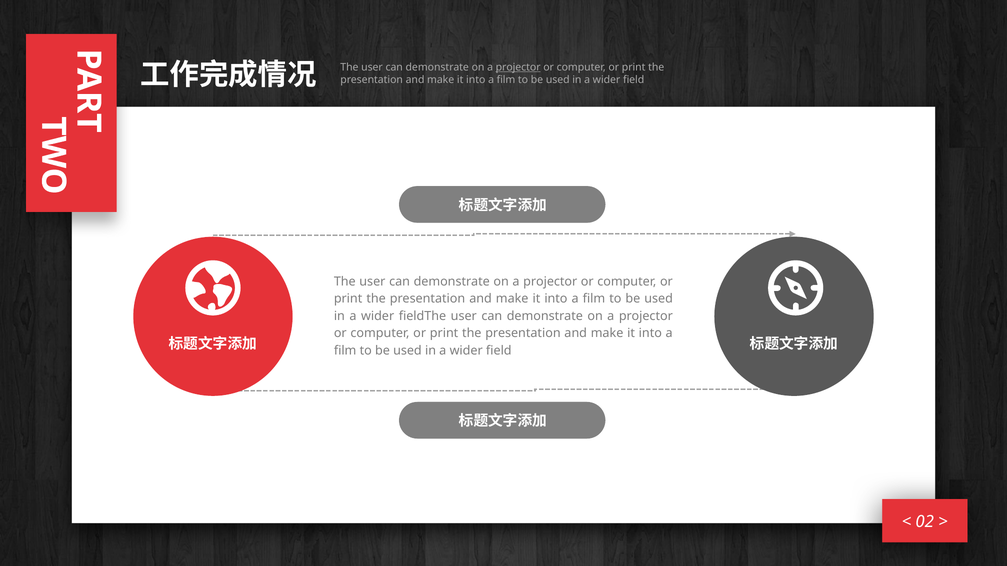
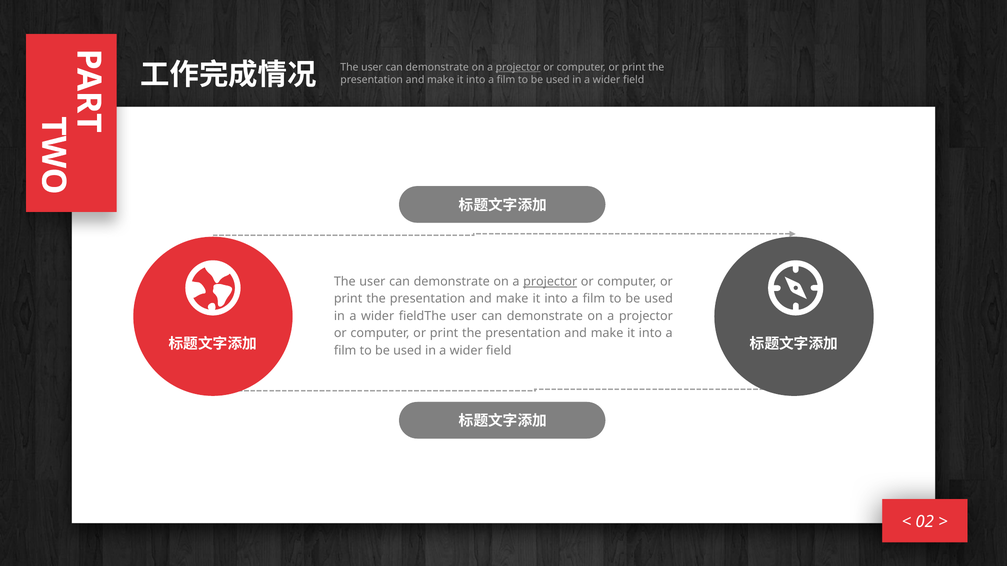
projector at (550, 282) underline: none -> present
